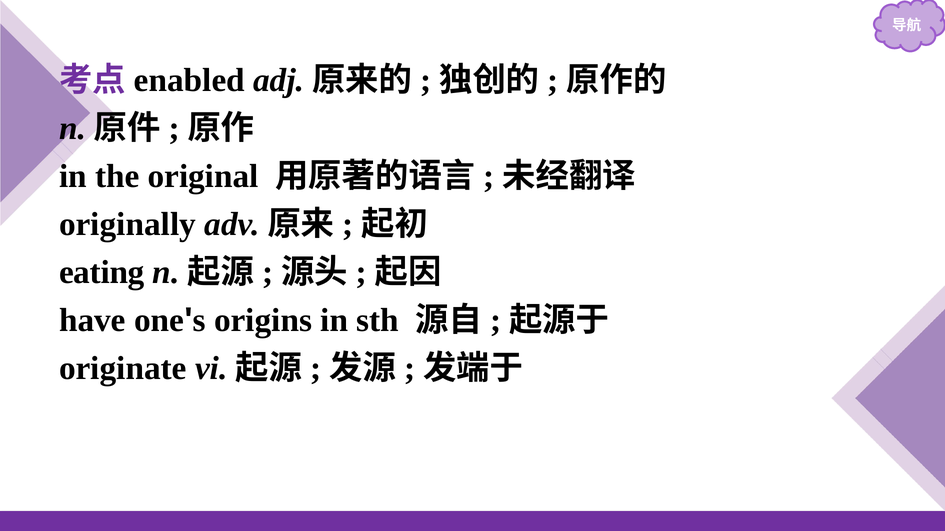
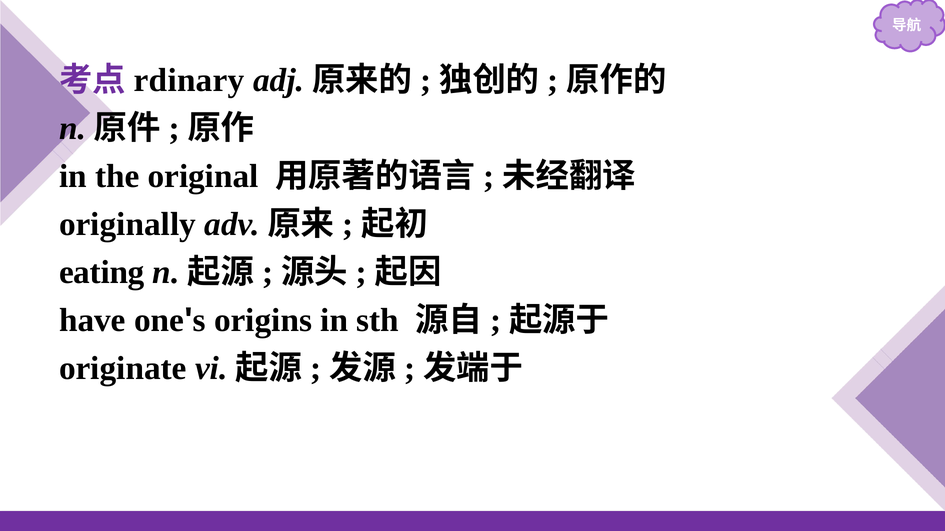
enabled: enabled -> rdinary
